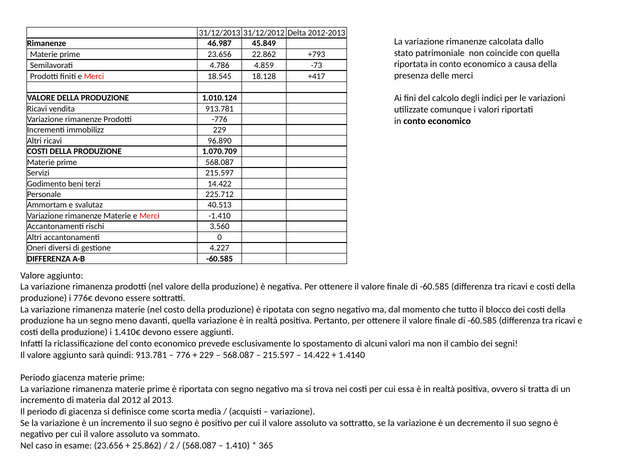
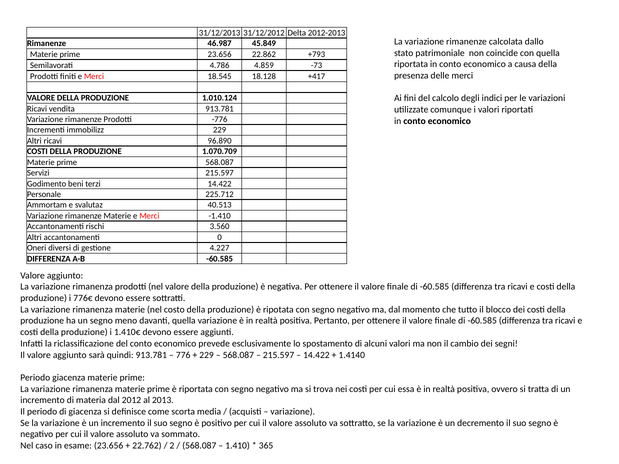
25.862: 25.862 -> 22.762
